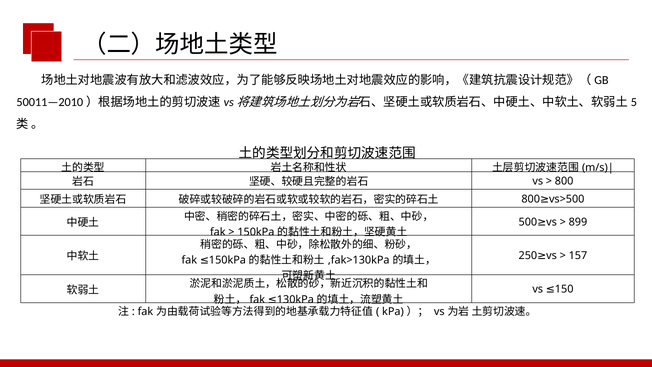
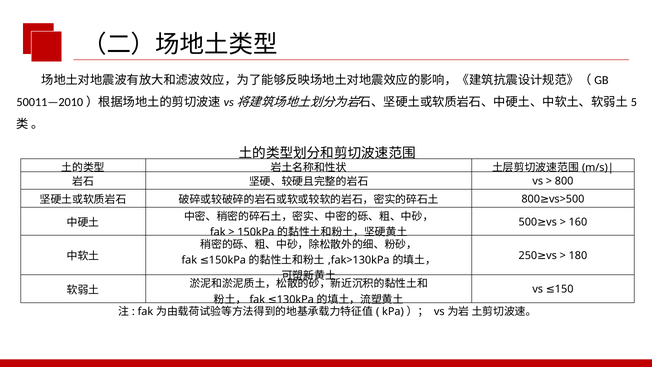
899: 899 -> 160
157: 157 -> 180
